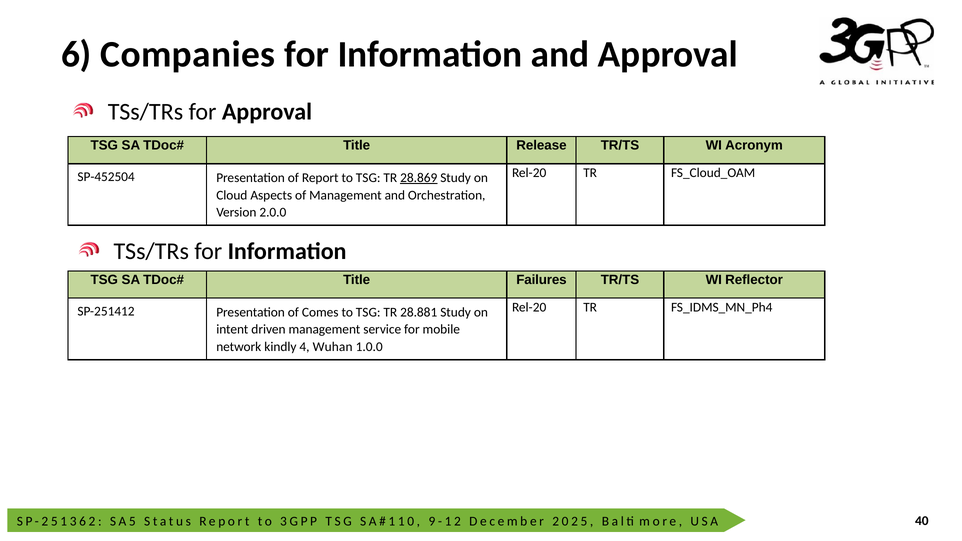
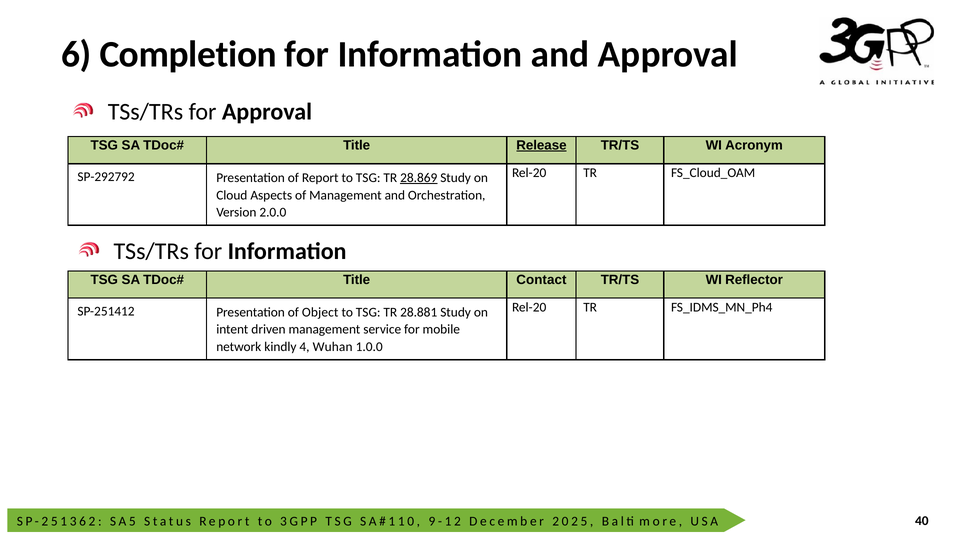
Companies: Companies -> Completion
Release underline: none -> present
SP-452504: SP-452504 -> SP-292792
Failures: Failures -> Contact
Comes: Comes -> Object
